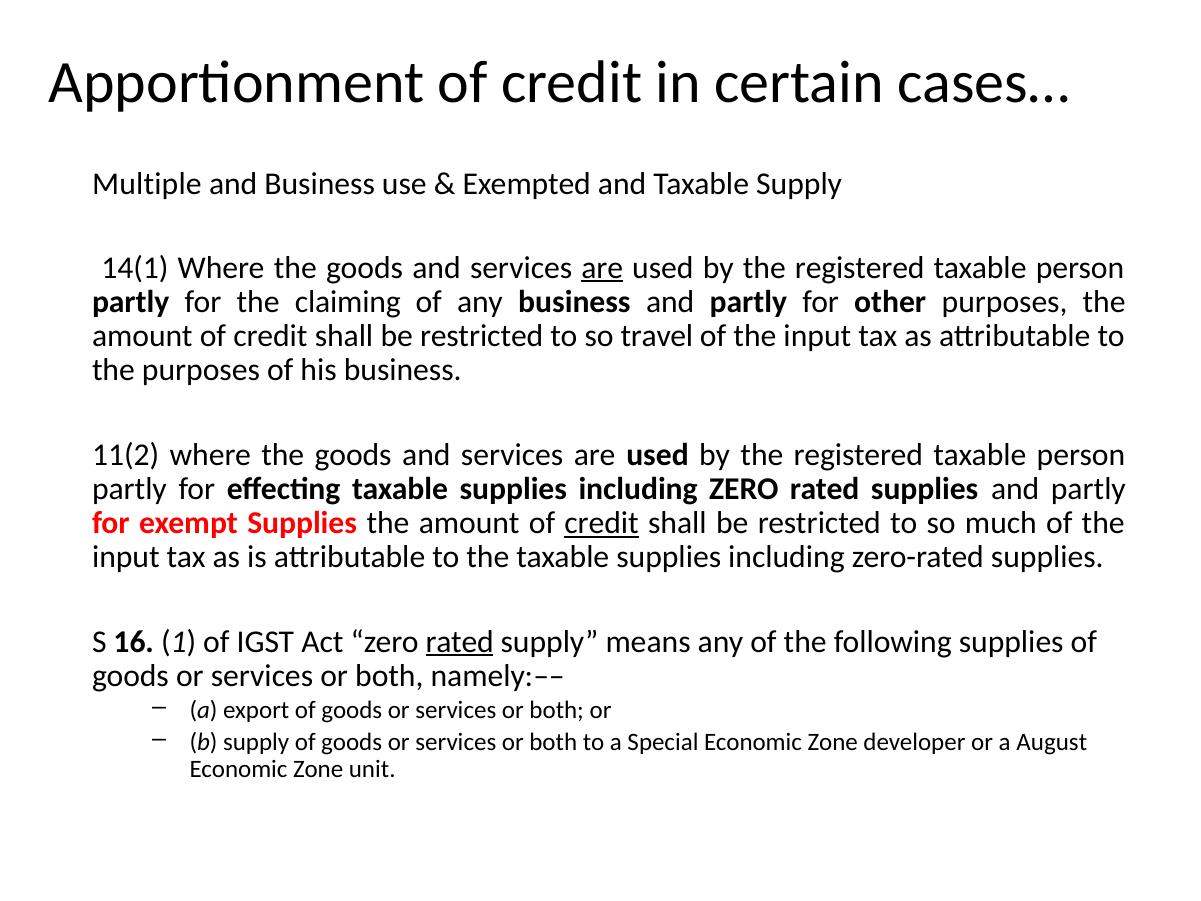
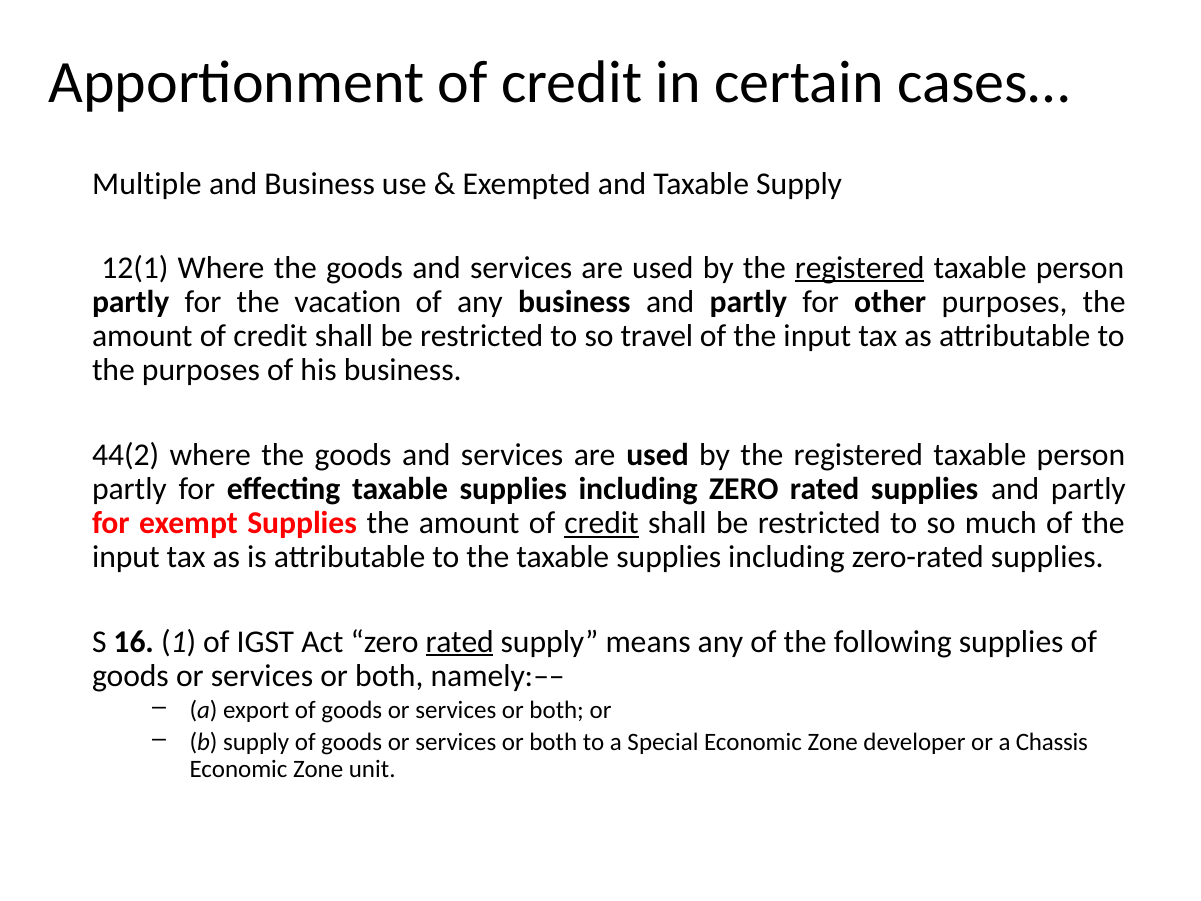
14(1: 14(1 -> 12(1
are at (602, 268) underline: present -> none
registered at (860, 268) underline: none -> present
claiming: claiming -> vacation
11(2: 11(2 -> 44(2
August: August -> Chassis
